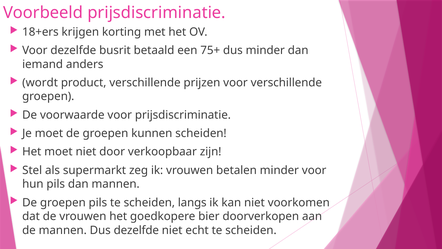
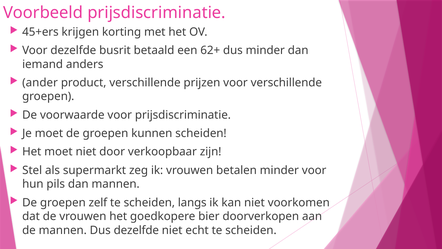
18+ers: 18+ers -> 45+ers
75+: 75+ -> 62+
wordt: wordt -> ander
groepen pils: pils -> zelf
